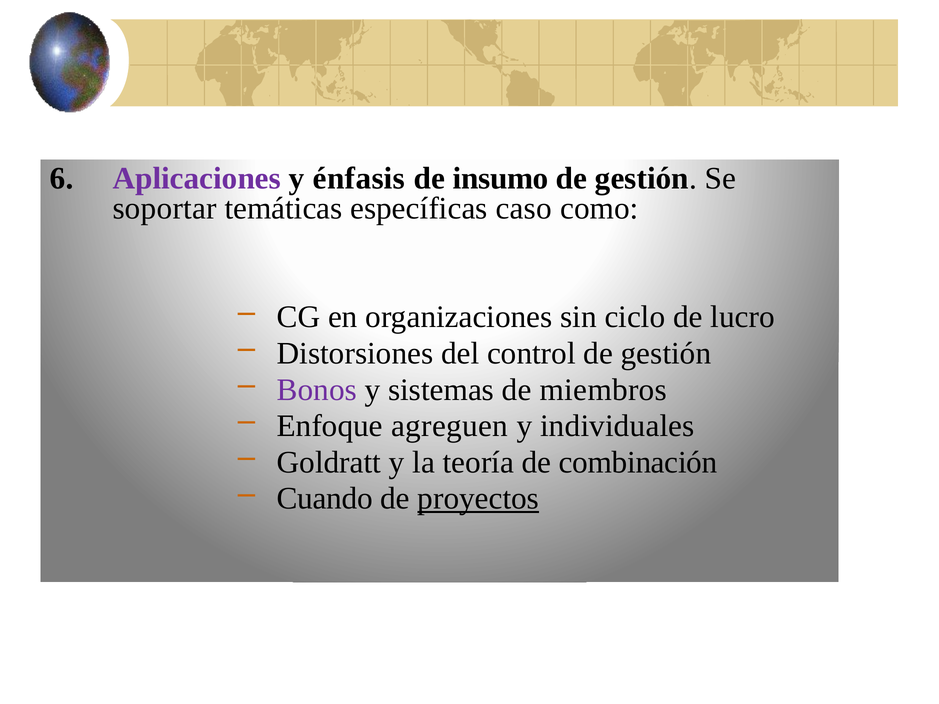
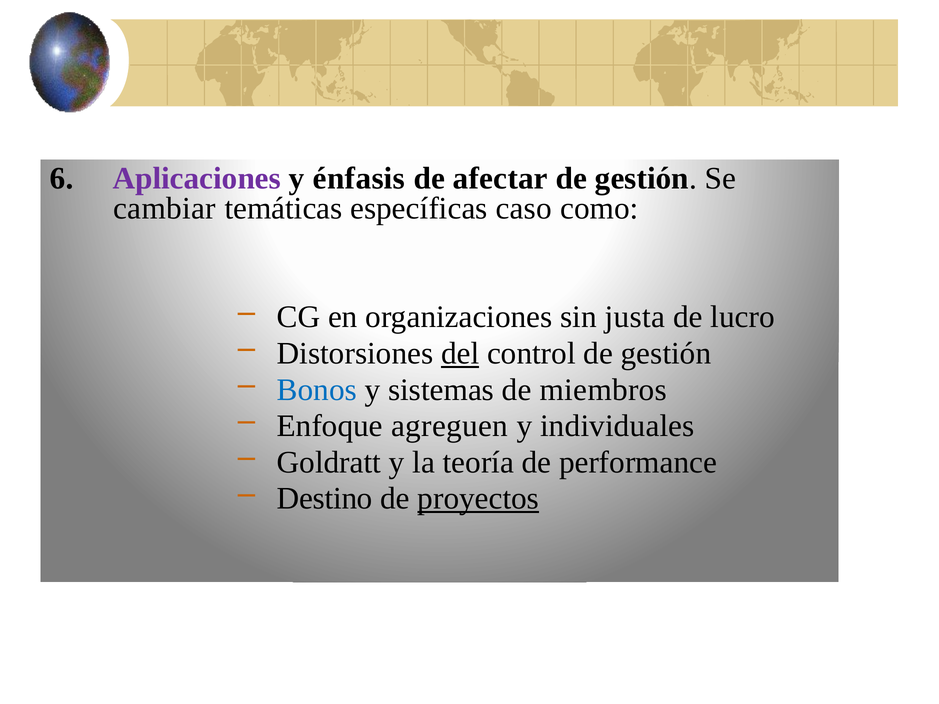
insumo: insumo -> afectar
soportar: soportar -> cambiar
ciclo: ciclo -> justa
del underline: none -> present
Bonos colour: purple -> blue
combinación: combinación -> performance
Cuando: Cuando -> Destino
